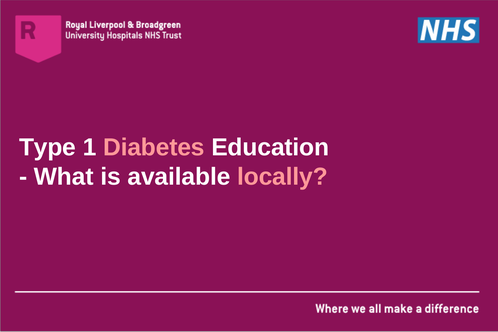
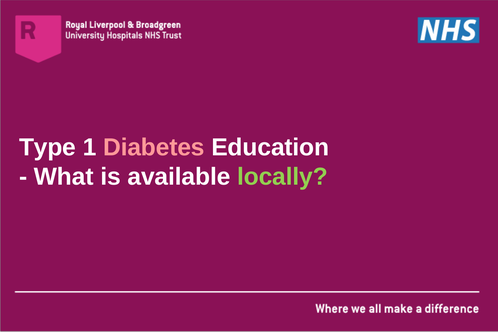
locally colour: pink -> light green
